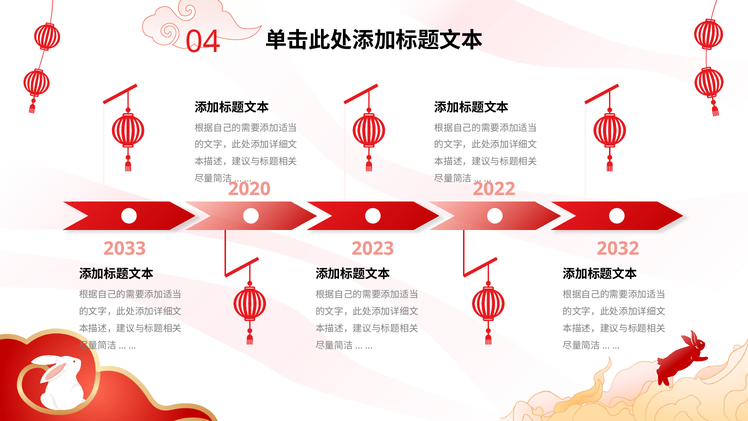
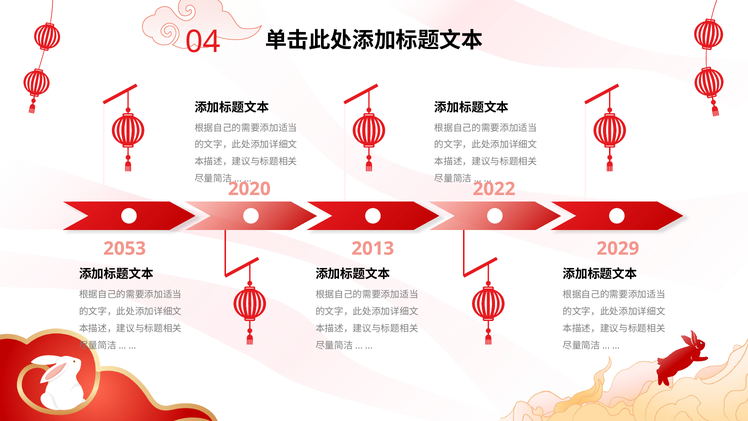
2033: 2033 -> 2053
2023: 2023 -> 2013
2032: 2032 -> 2029
